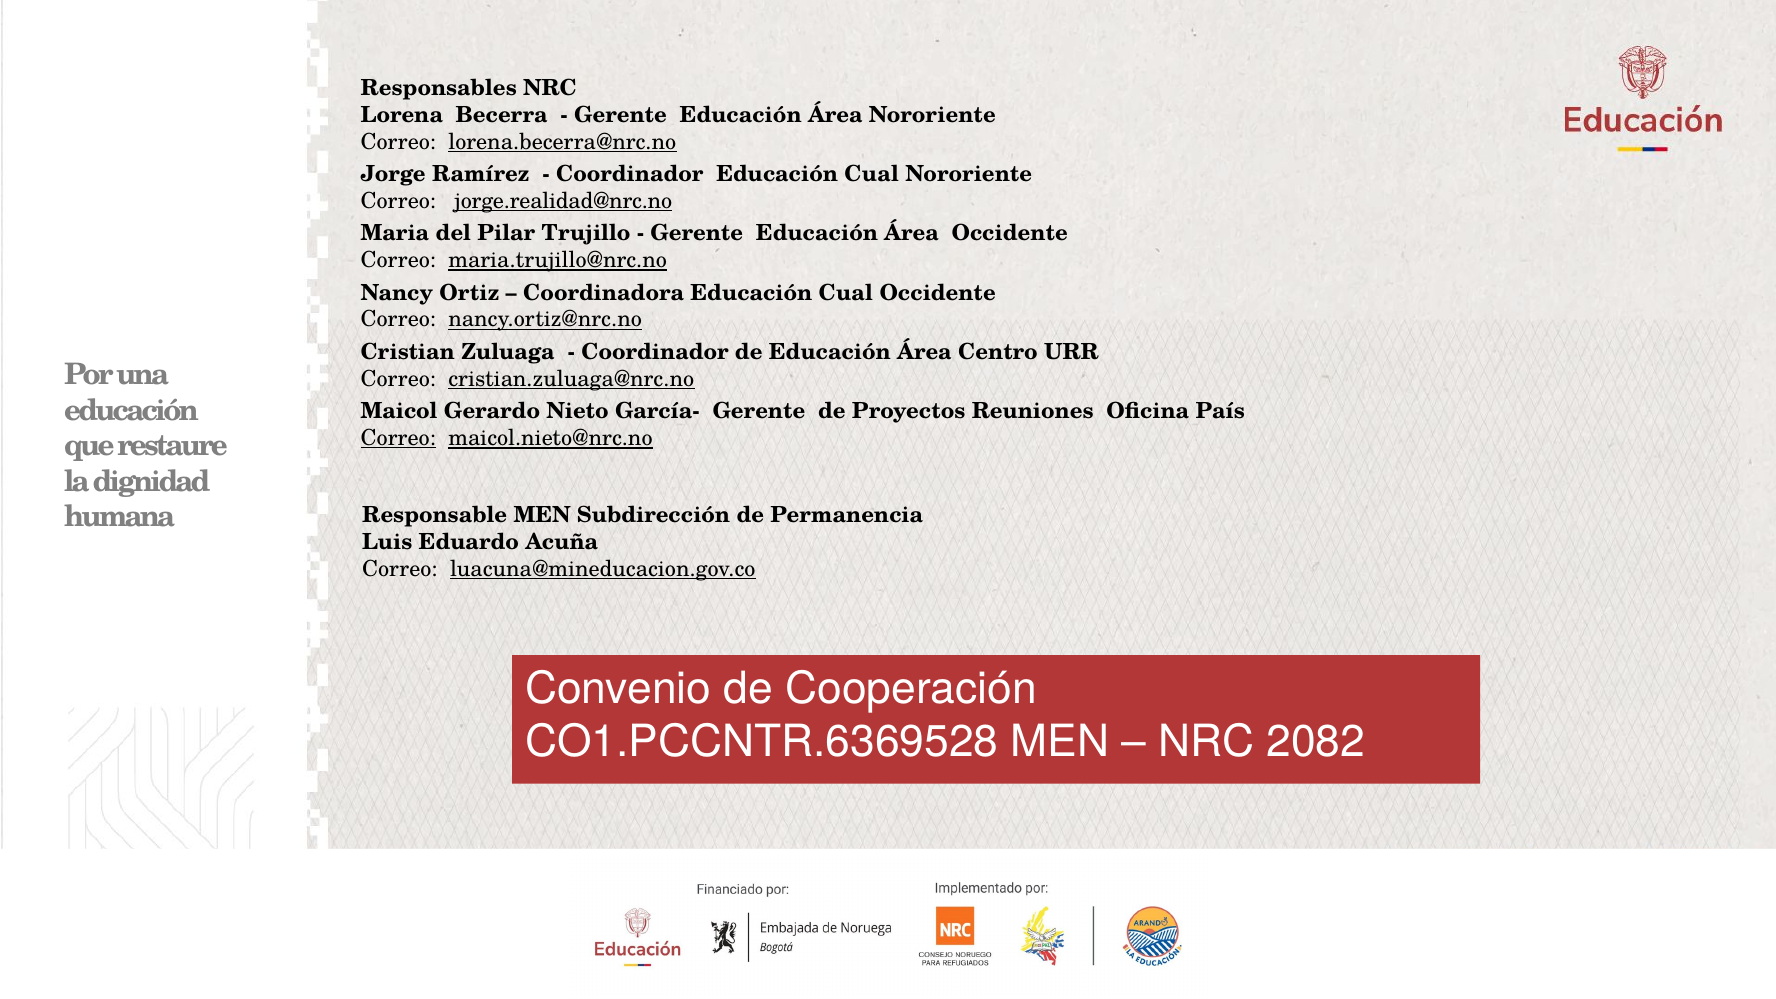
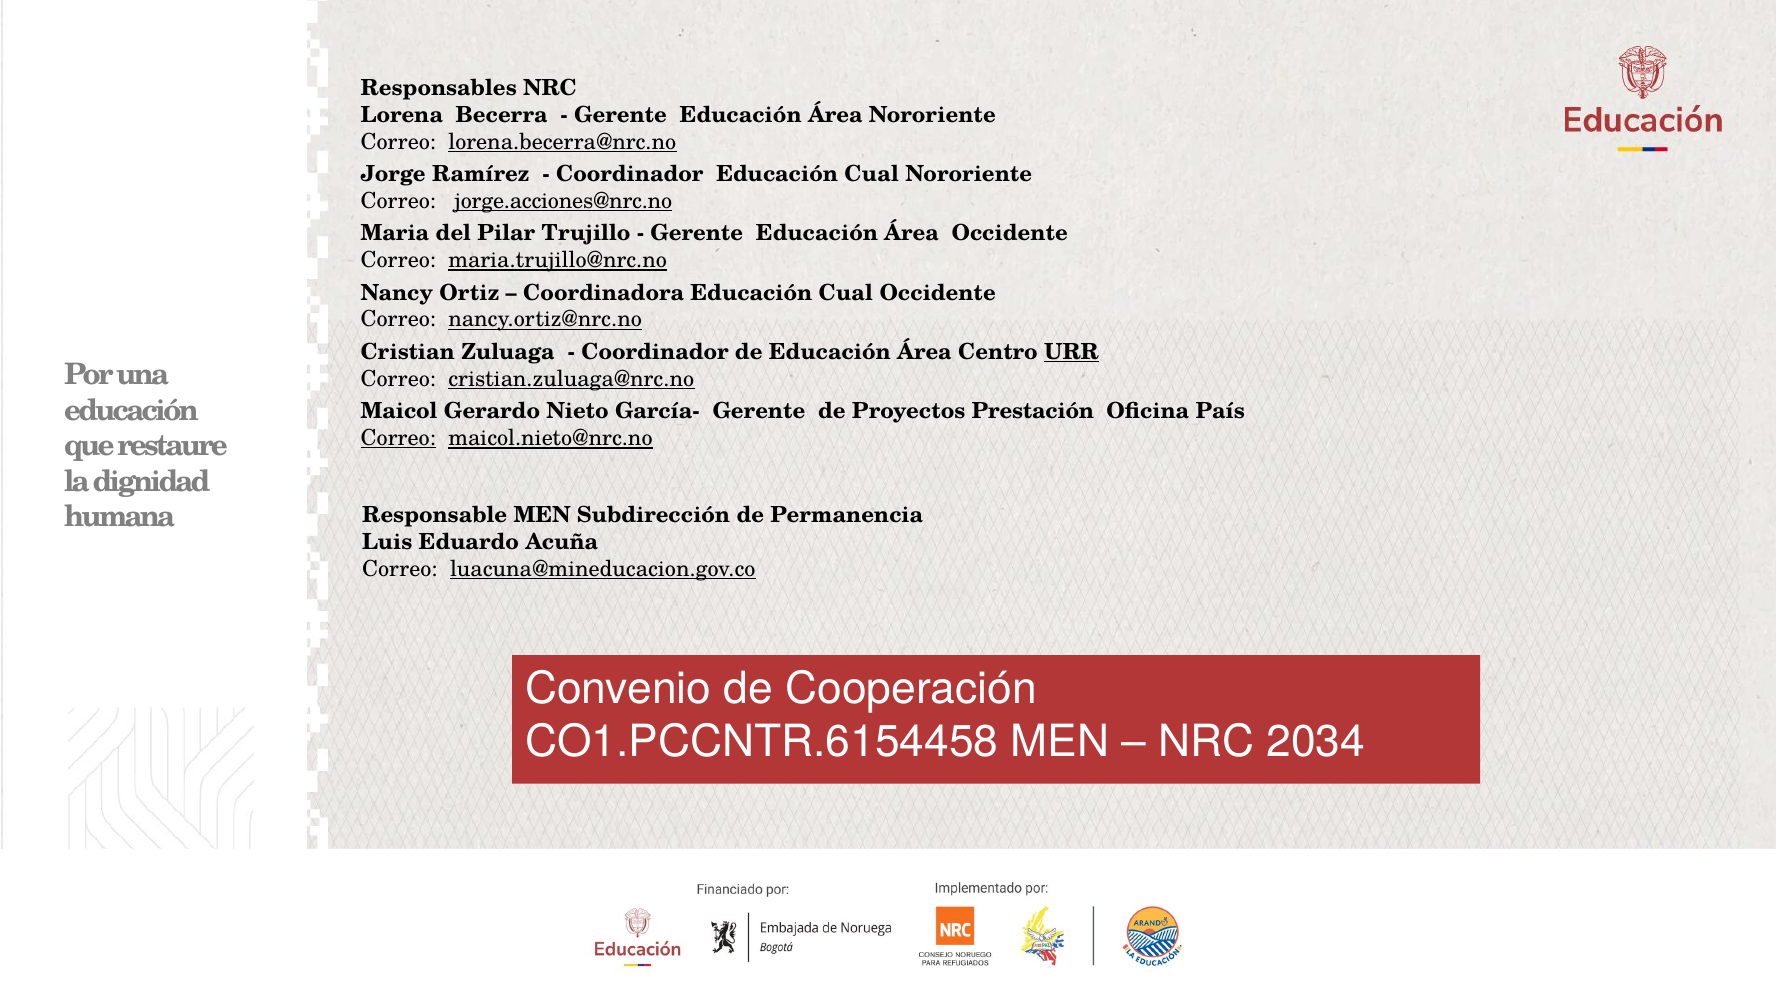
jorge.realidad@nrc.no: jorge.realidad@nrc.no -> jorge.acciones@nrc.no
URR underline: none -> present
Reuniones: Reuniones -> Prestación
CO1.PCCNTR.6369528: CO1.PCCNTR.6369528 -> CO1.PCCNTR.6154458
2082: 2082 -> 2034
